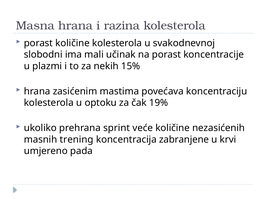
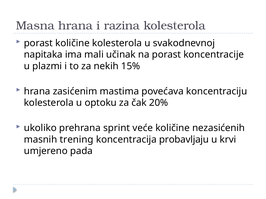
slobodni: slobodni -> napitaka
19%: 19% -> 20%
zabranjene: zabranjene -> probavljaju
